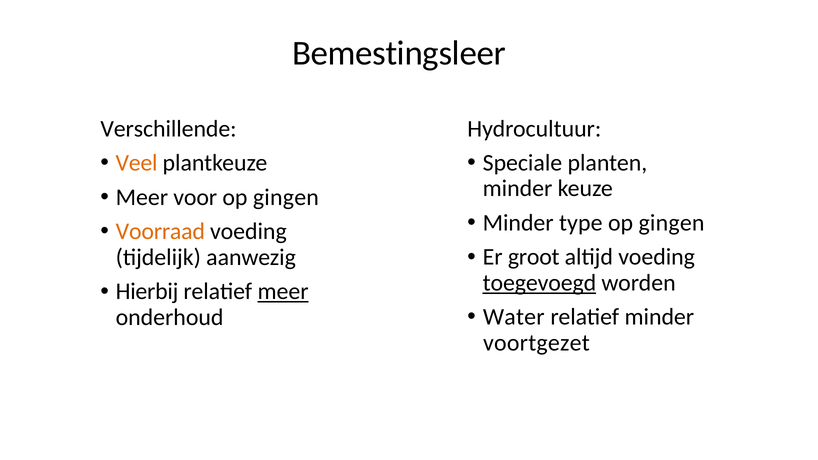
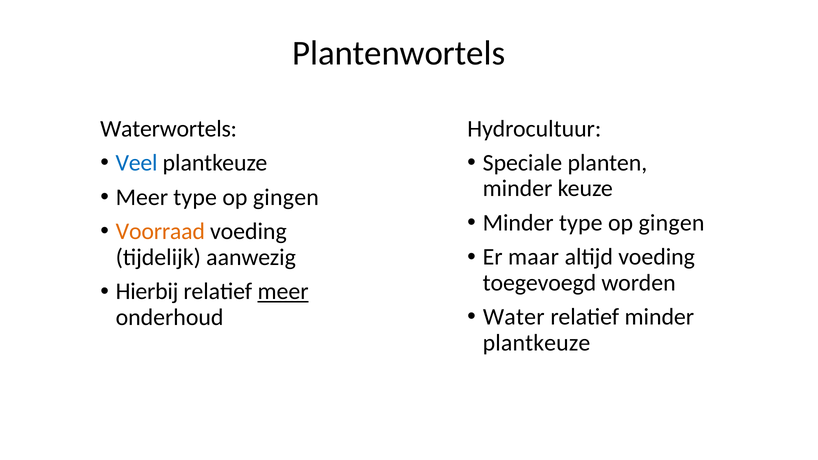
Bemestingsleer: Bemestingsleer -> Plantenwortels
Verschillende: Verschillende -> Waterwortels
Veel colour: orange -> blue
Meer voor: voor -> type
groot: groot -> maar
toegevoegd underline: present -> none
voortgezet at (536, 343): voortgezet -> plantkeuze
